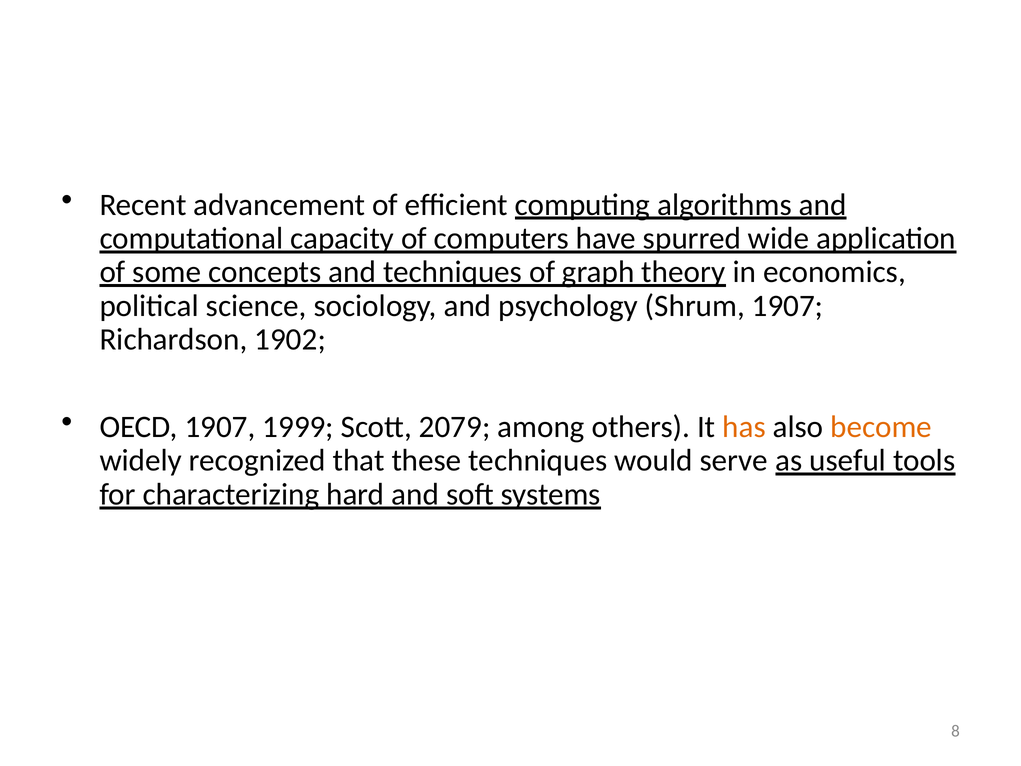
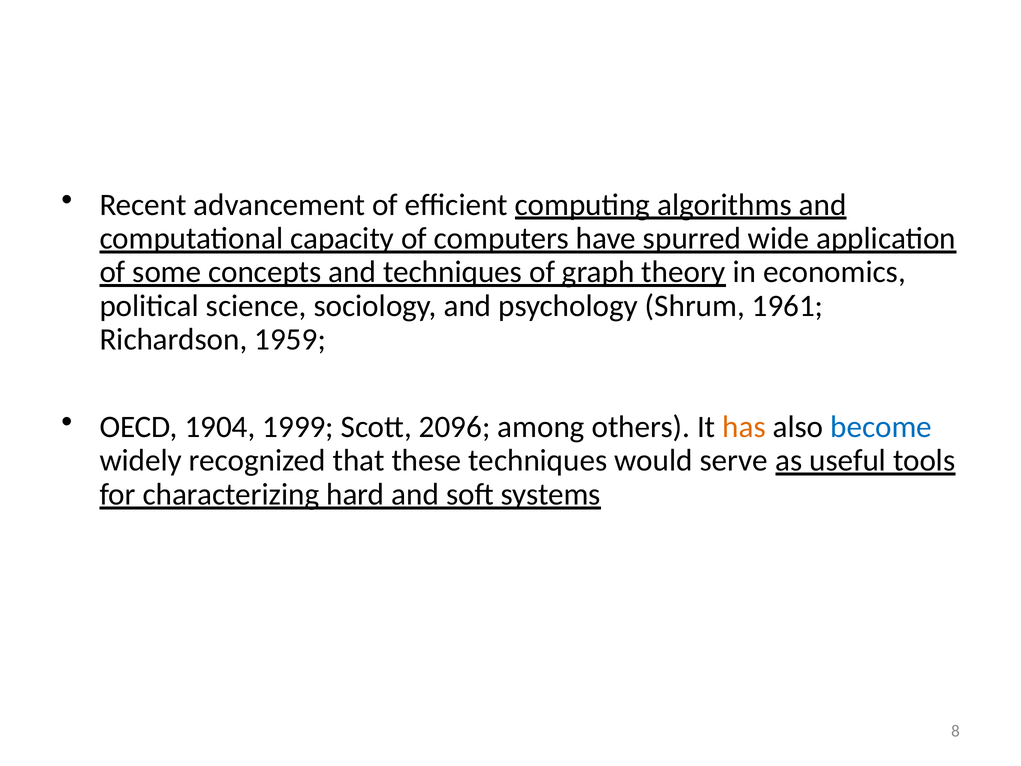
Shrum 1907: 1907 -> 1961
1902: 1902 -> 1959
OECD 1907: 1907 -> 1904
2079: 2079 -> 2096
become colour: orange -> blue
